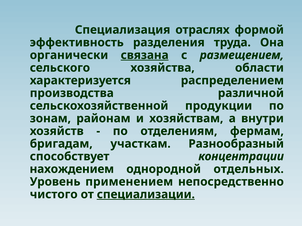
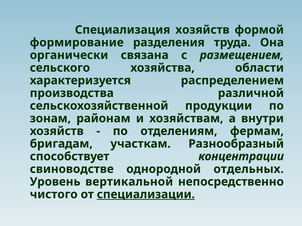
Специализация отраслях: отраслях -> хозяйств
эффективность: эффективность -> формирование
связана underline: present -> none
нахождением: нахождением -> свиноводстве
применением: применением -> вертикальной
